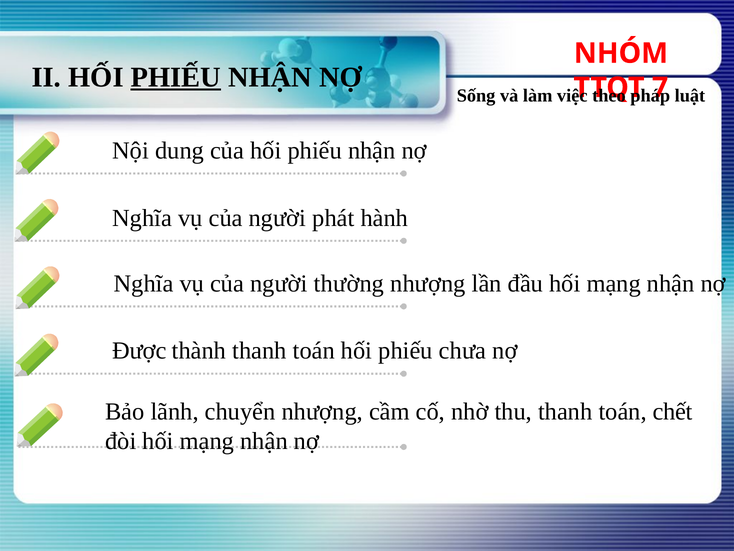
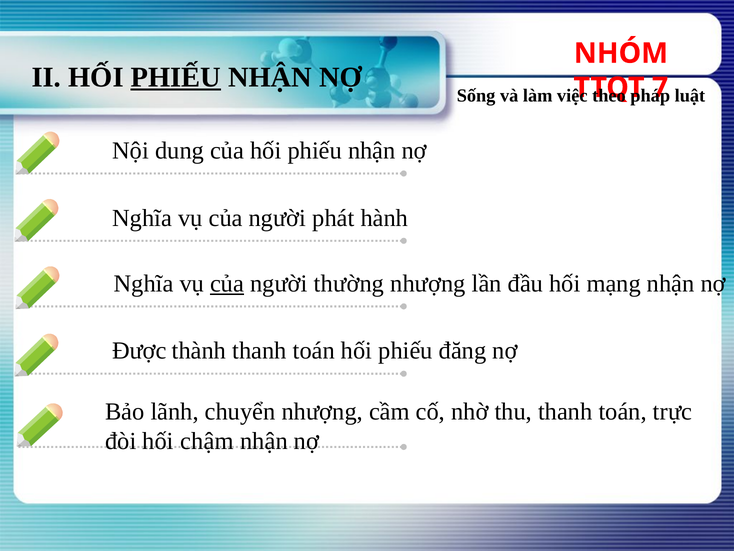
của at (227, 283) underline: none -> present
chưa: chưa -> đăng
chết: chết -> trực
đòi hối mạng: mạng -> chậm
